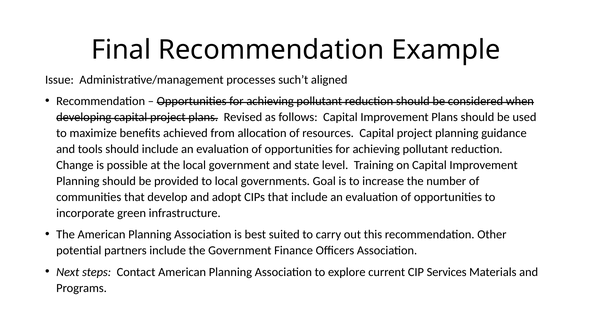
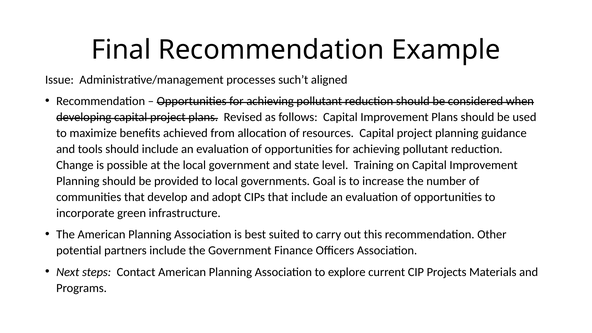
Services: Services -> Projects
